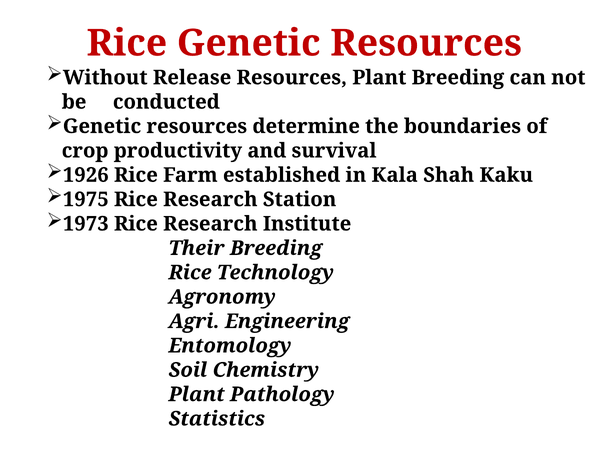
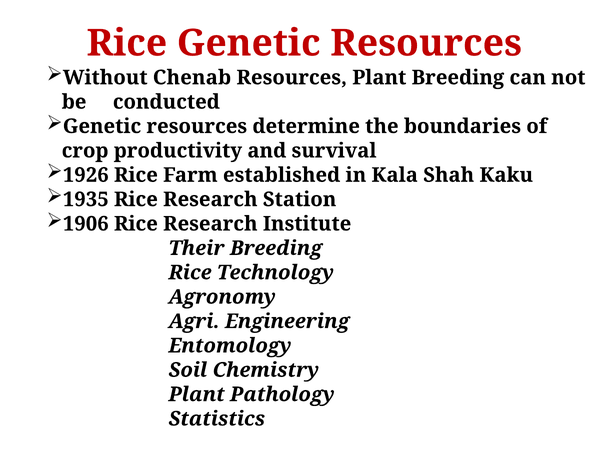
Release: Release -> Chenab
1975: 1975 -> 1935
1973: 1973 -> 1906
